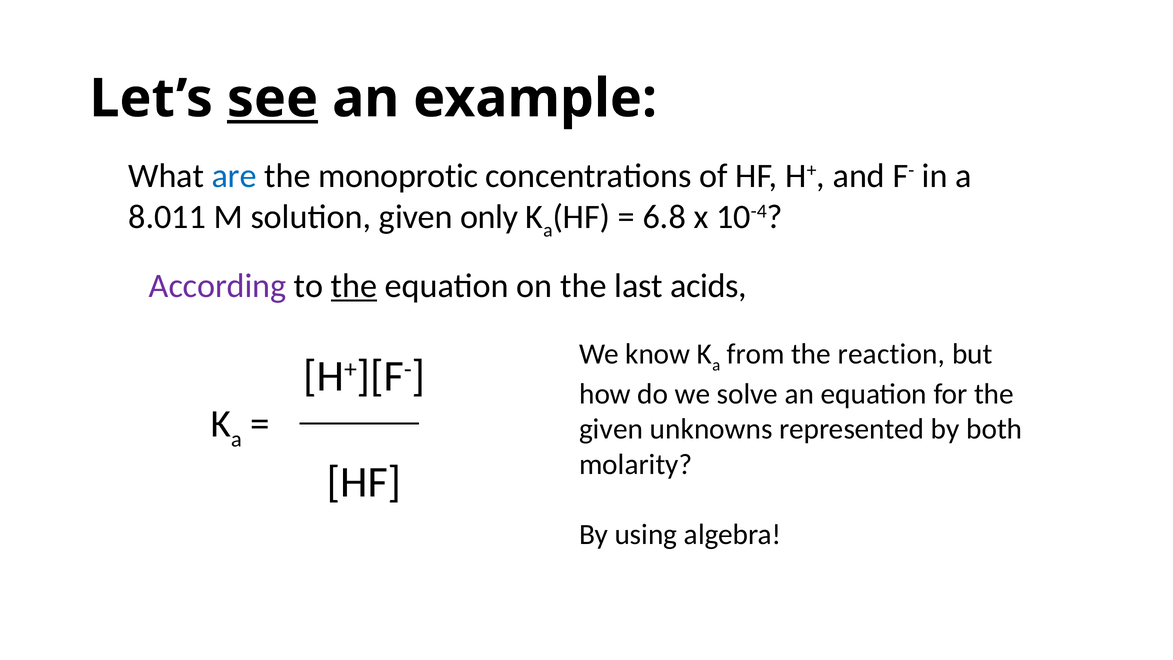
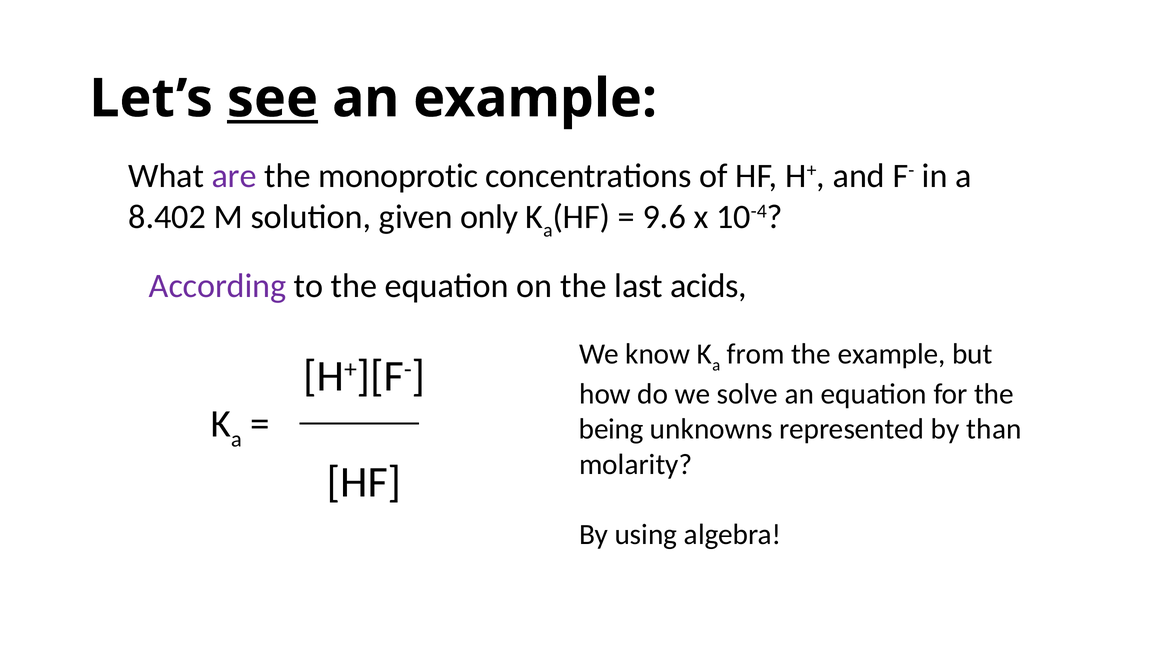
are colour: blue -> purple
8.011: 8.011 -> 8.402
6.8: 6.8 -> 9.6
the at (354, 286) underline: present -> none
the reaction: reaction -> example
given at (611, 429): given -> being
both: both -> than
